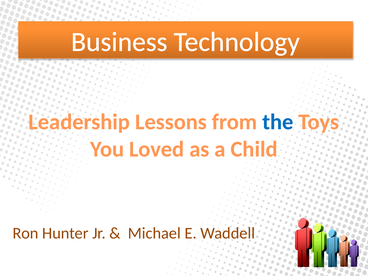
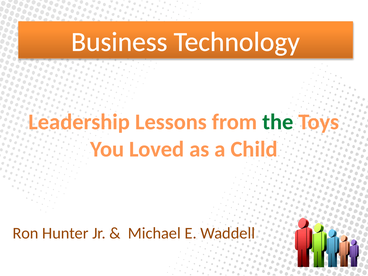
the colour: blue -> green
